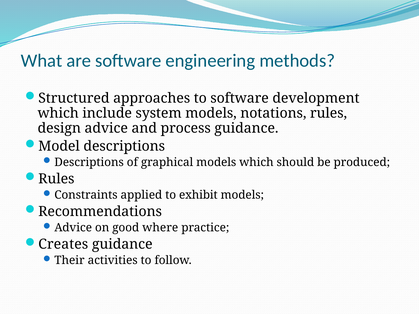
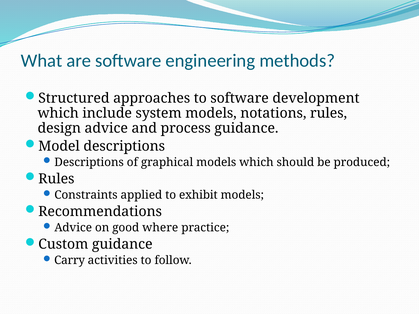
Creates: Creates -> Custom
Their: Their -> Carry
